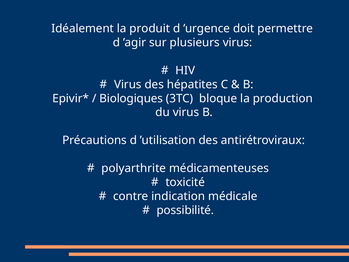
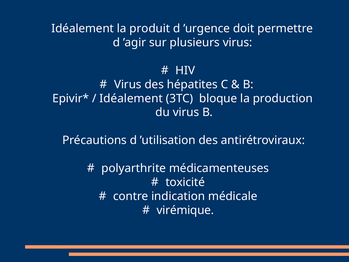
Biologiques at (131, 98): Biologiques -> Idéalement
possibilité: possibilité -> virémique
